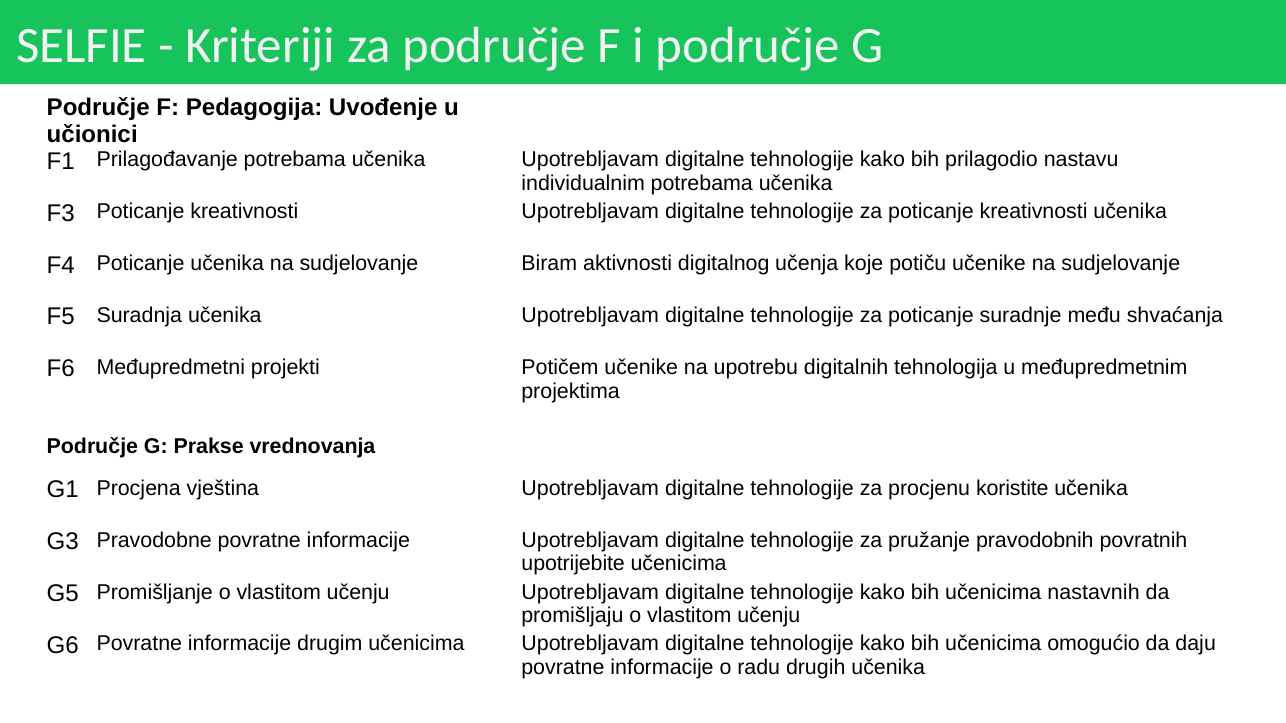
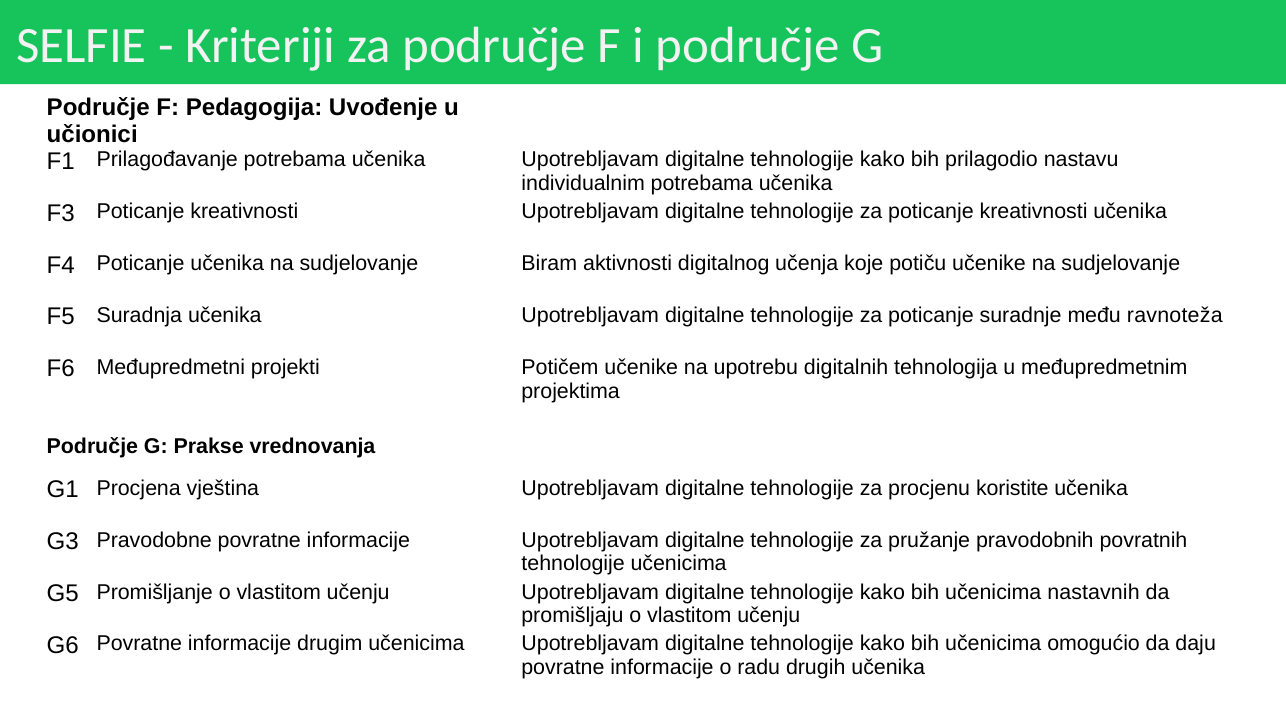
shvaćanja: shvaćanja -> ravnoteža
upotrijebite at (573, 564): upotrijebite -> tehnologije
